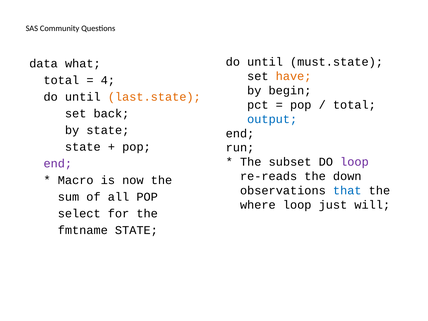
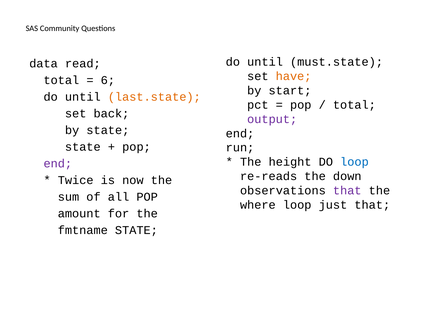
what: what -> read
4: 4 -> 6
begin: begin -> start
output colour: blue -> purple
subset: subset -> height
loop at (354, 162) colour: purple -> blue
Macro: Macro -> Twice
that at (347, 191) colour: blue -> purple
just will: will -> that
select: select -> amount
